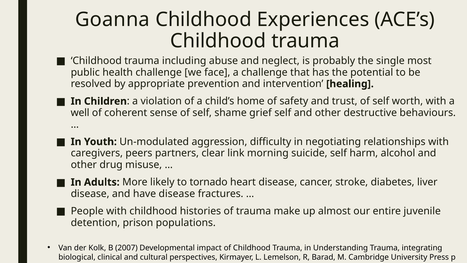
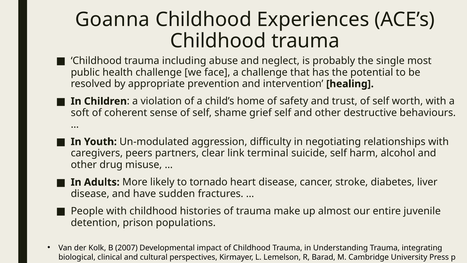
well: well -> soft
morning: morning -> terminal
have disease: disease -> sudden
